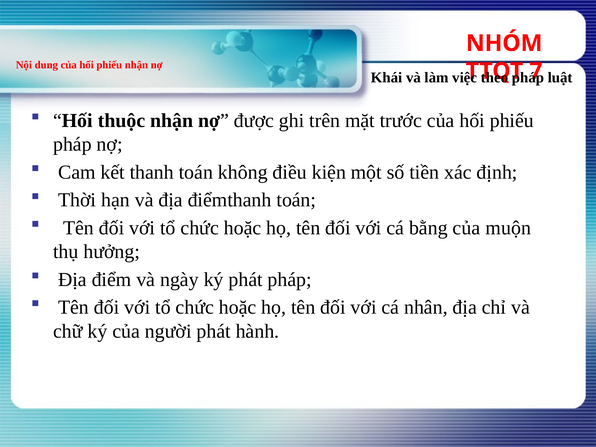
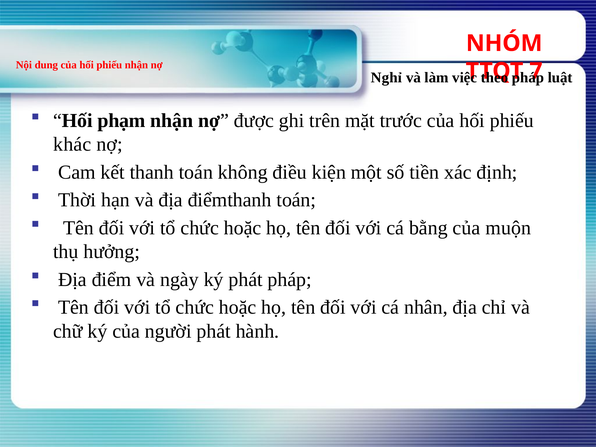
Khái: Khái -> Nghỉ
thuộc: thuộc -> phạm
pháp at (72, 144): pháp -> khác
